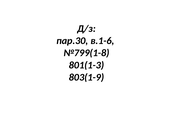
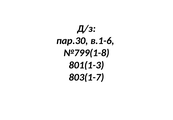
803(1-9: 803(1-9 -> 803(1-7
